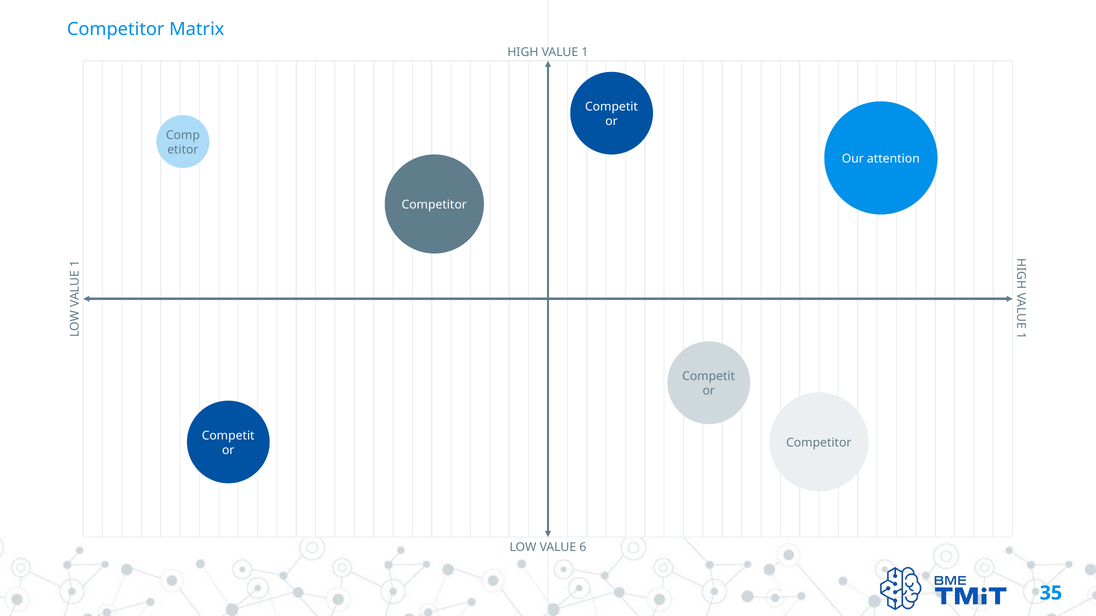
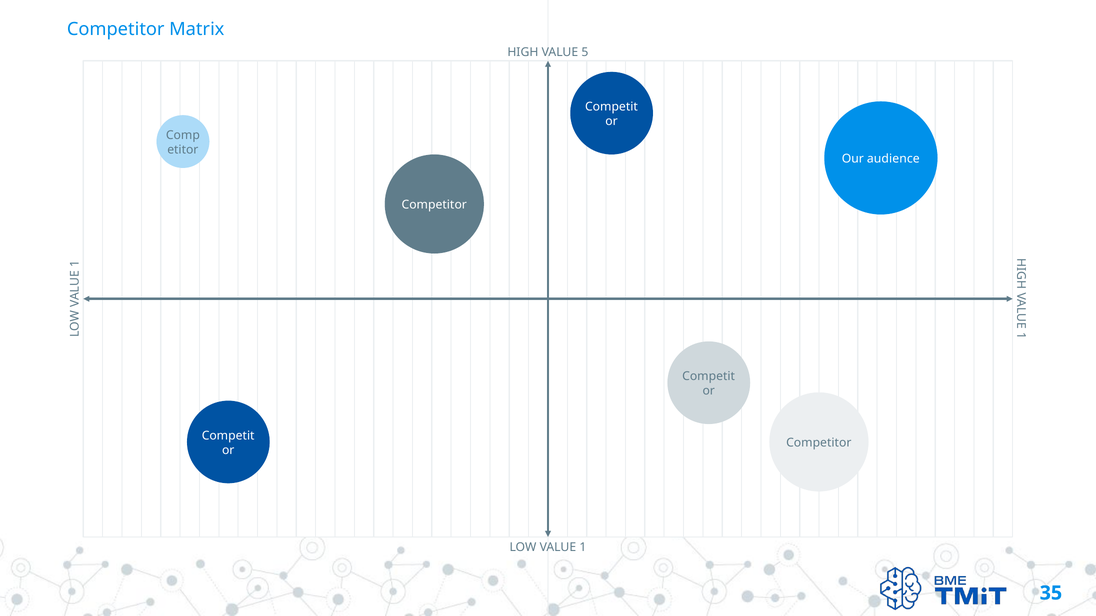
VALUE 1: 1 -> 5
attention: attention -> audience
VALUE 6: 6 -> 1
